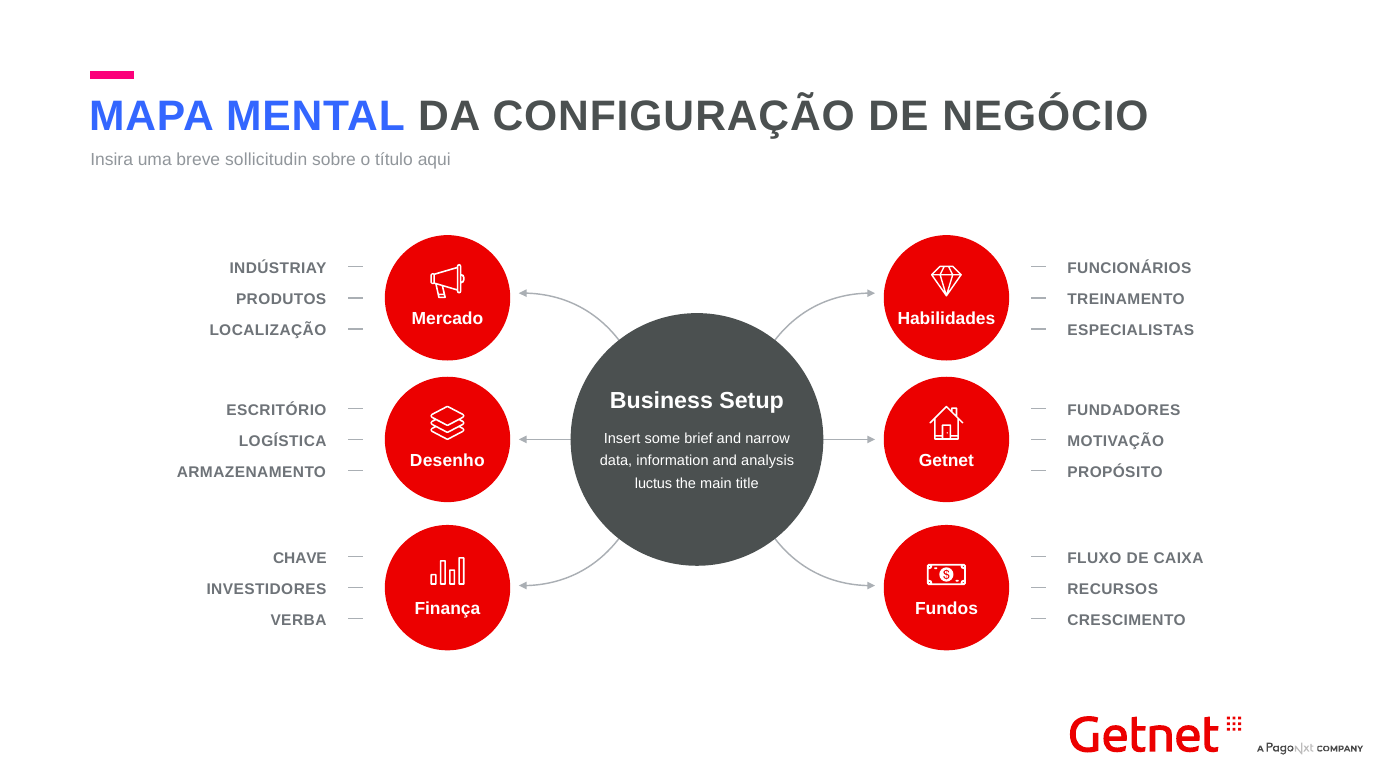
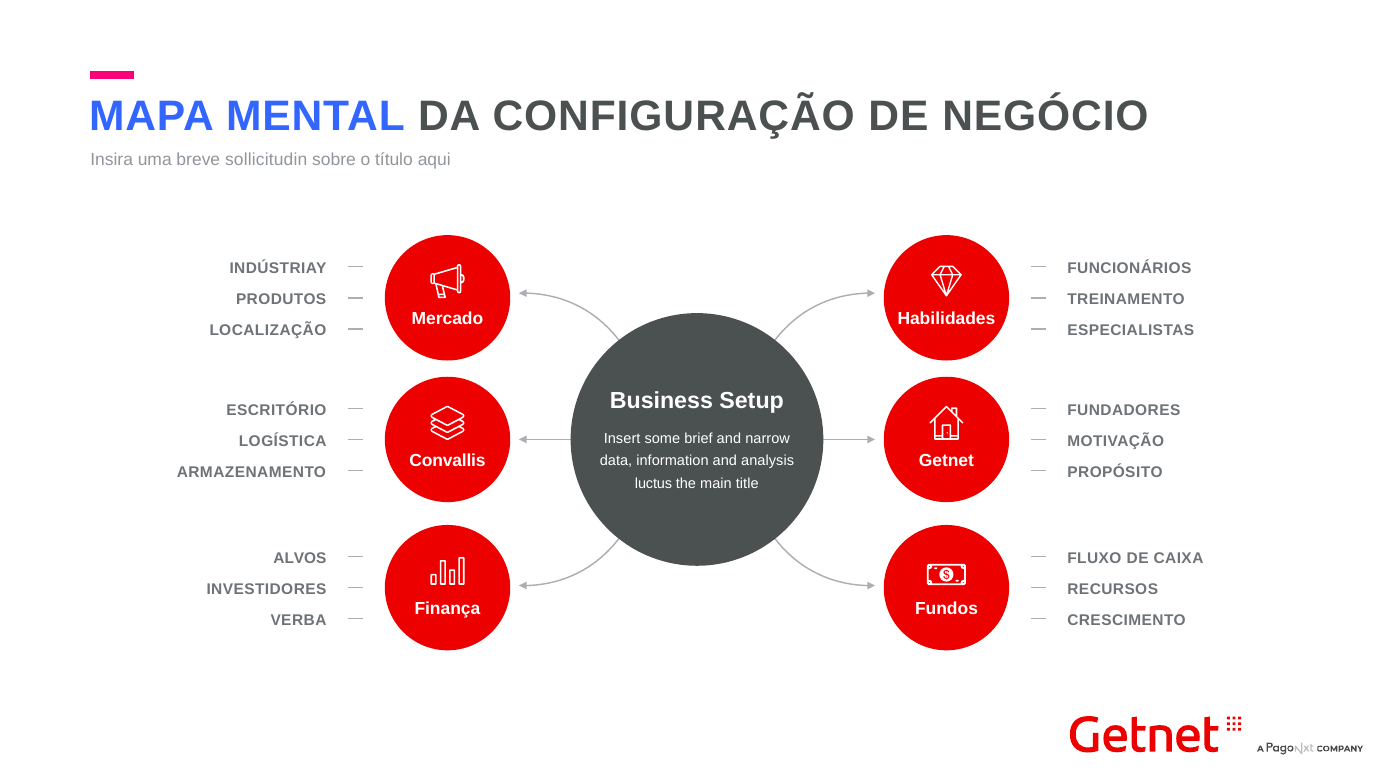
Desenho: Desenho -> Convallis
CHAVE: CHAVE -> ALVOS
